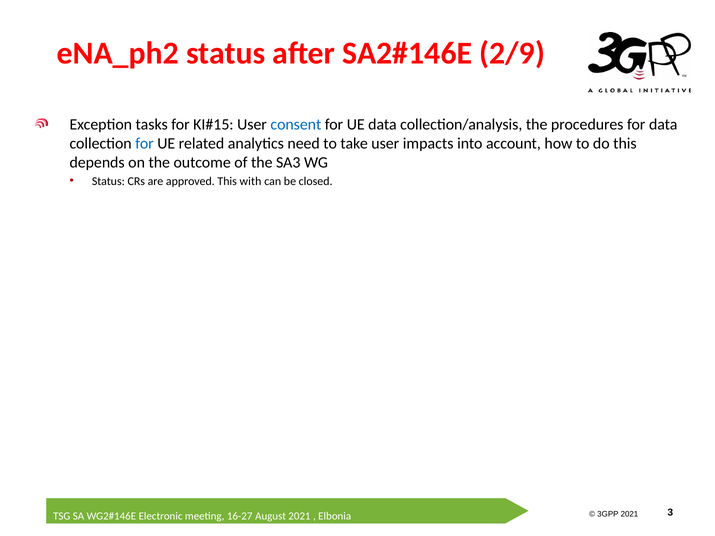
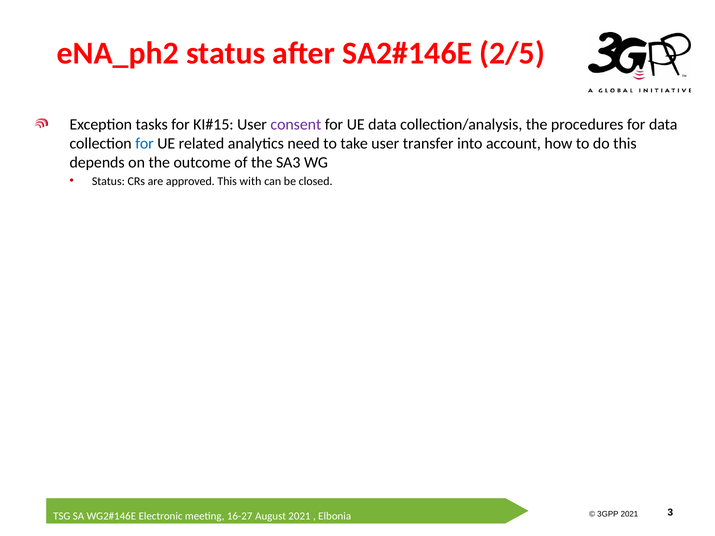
2/9: 2/9 -> 2/5
consent colour: blue -> purple
impacts: impacts -> transfer
